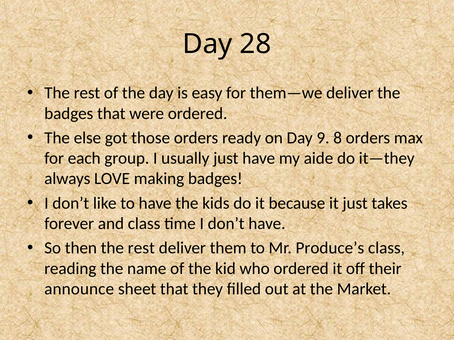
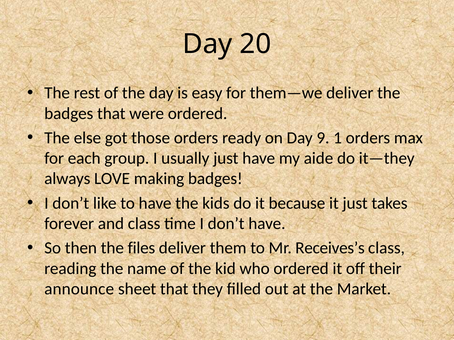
28: 28 -> 20
8: 8 -> 1
then the rest: rest -> files
Produce’s: Produce’s -> Receives’s
